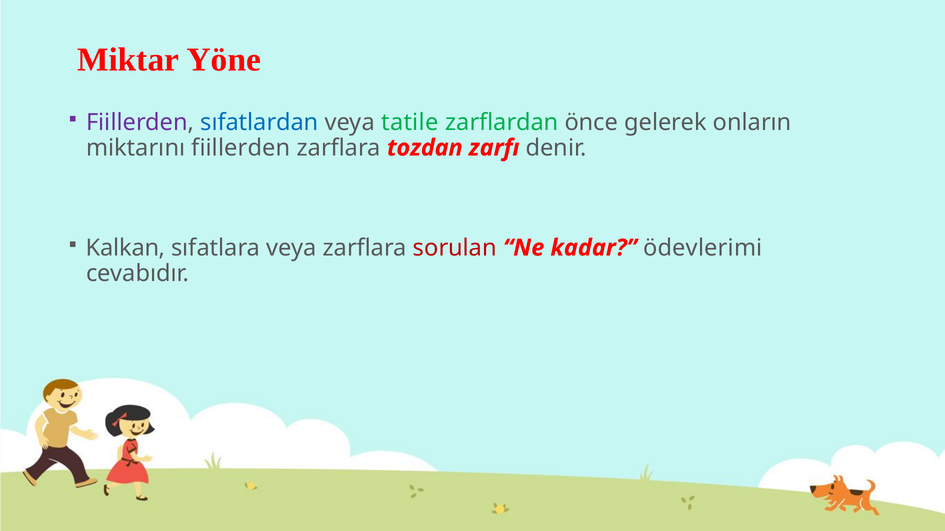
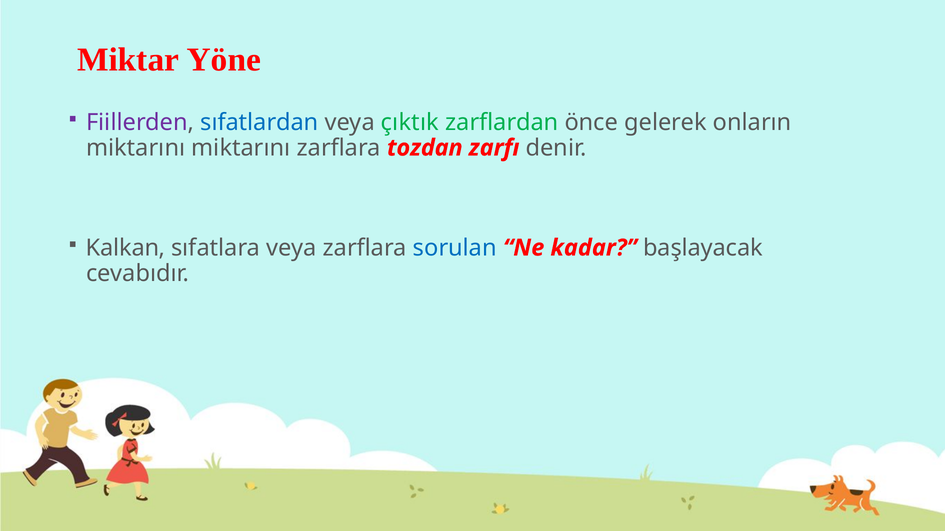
tatile: tatile -> çıktık
miktarını fiillerden: fiillerden -> miktarını
sorulan colour: red -> blue
ödevlerimi: ödevlerimi -> başlayacak
